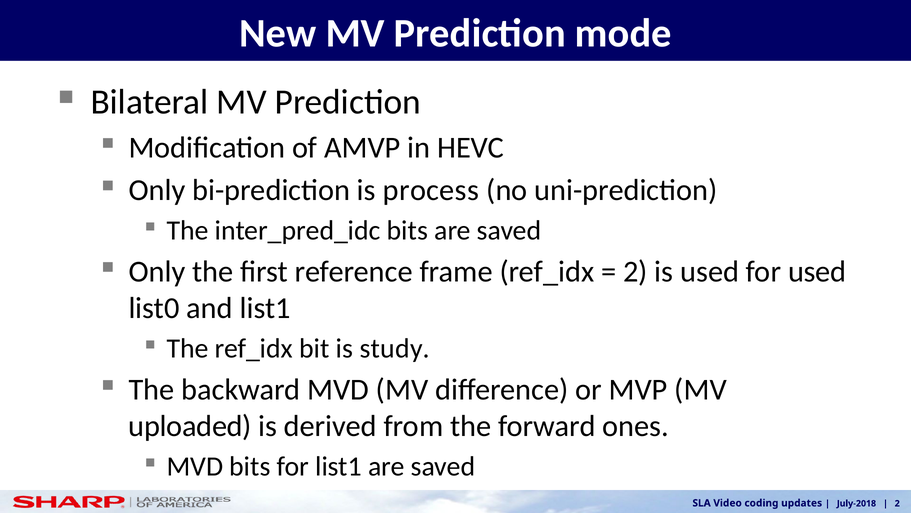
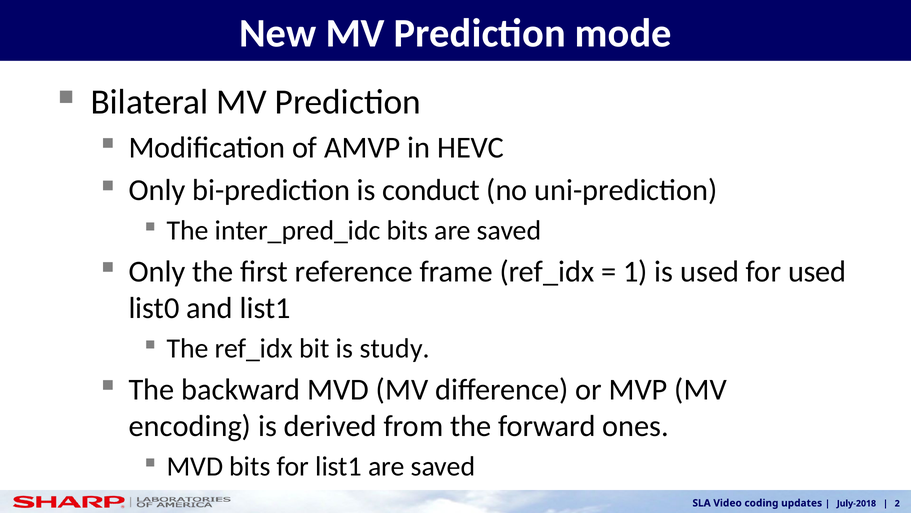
process: process -> conduct
2 at (635, 271): 2 -> 1
uploaded: uploaded -> encoding
